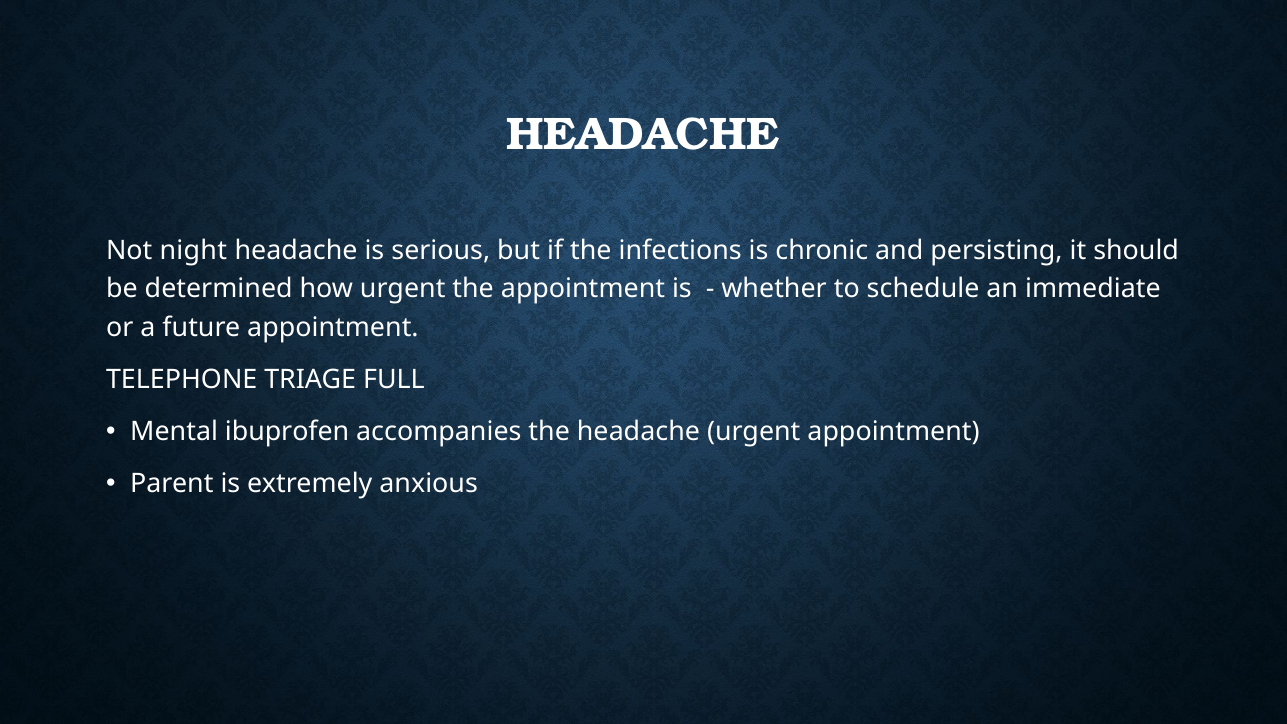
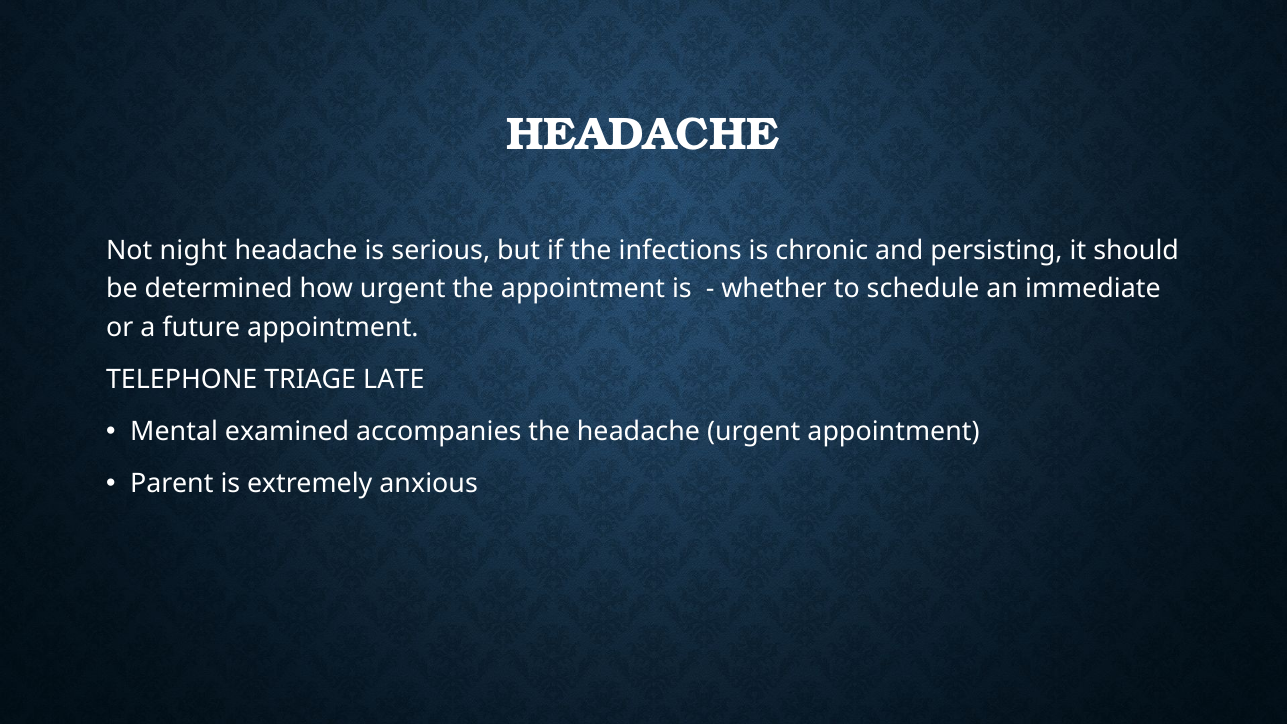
FULL: FULL -> LATE
ibuprofen: ibuprofen -> examined
